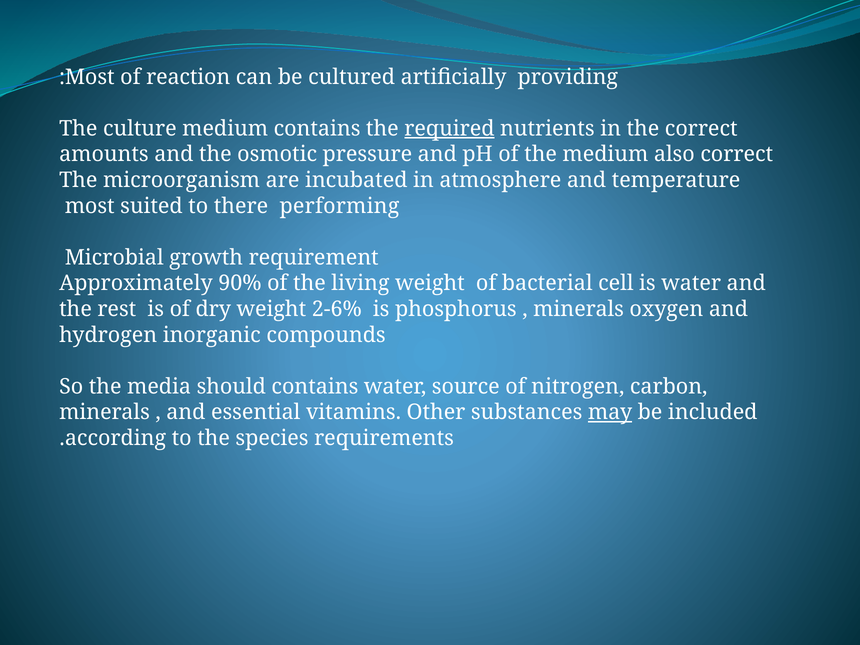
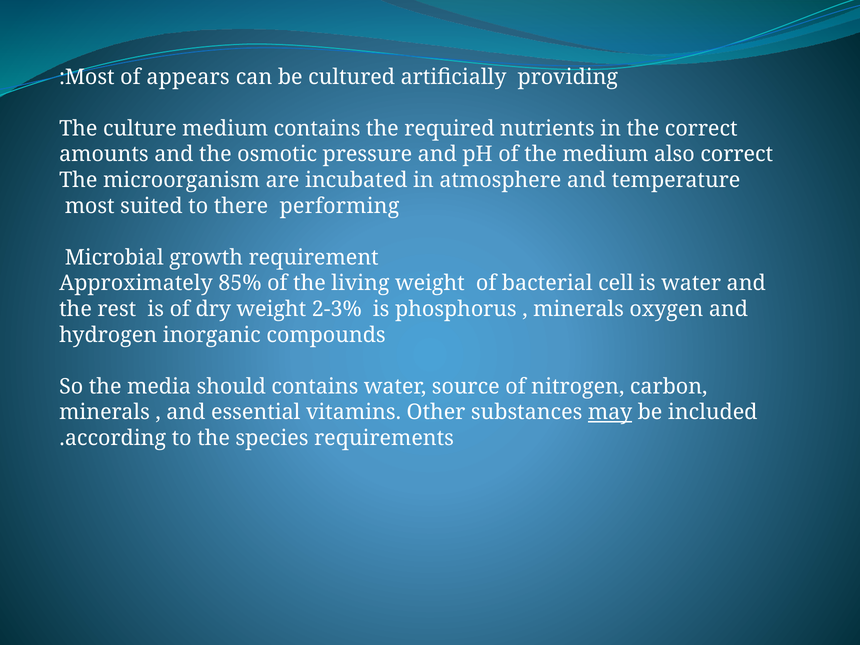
reaction: reaction -> appears
required underline: present -> none
90%: 90% -> 85%
2-6%: 2-6% -> 2-3%
